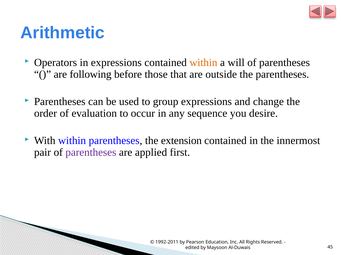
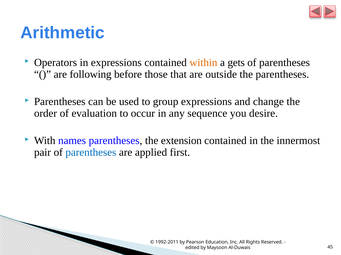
will: will -> gets
With within: within -> names
parentheses at (91, 153) colour: purple -> blue
